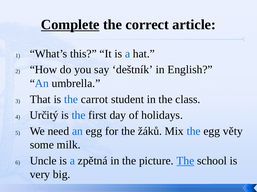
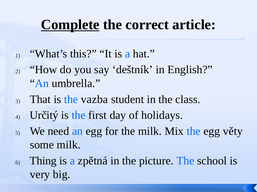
carrot: carrot -> vazba
the žáků: žáků -> milk
Uncle: Uncle -> Thing
The at (185, 161) underline: present -> none
